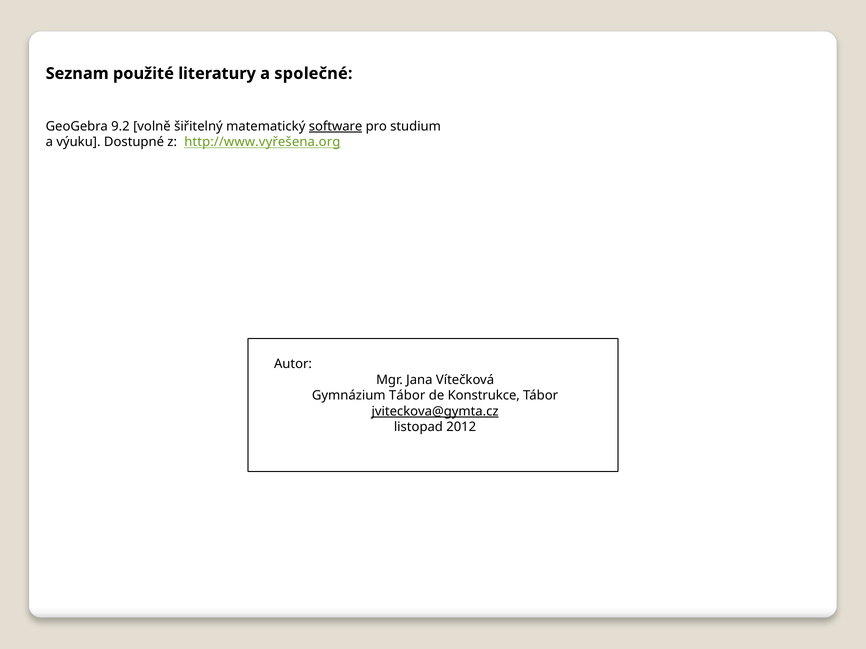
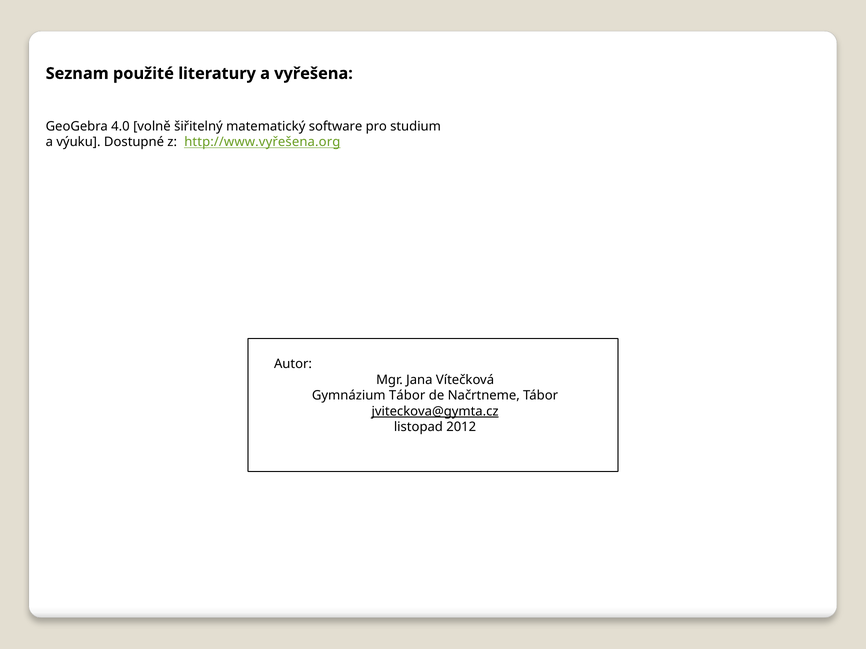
společné: společné -> vyřešena
9.2: 9.2 -> 4.0
software underline: present -> none
Konstrukce: Konstrukce -> Načrtneme
